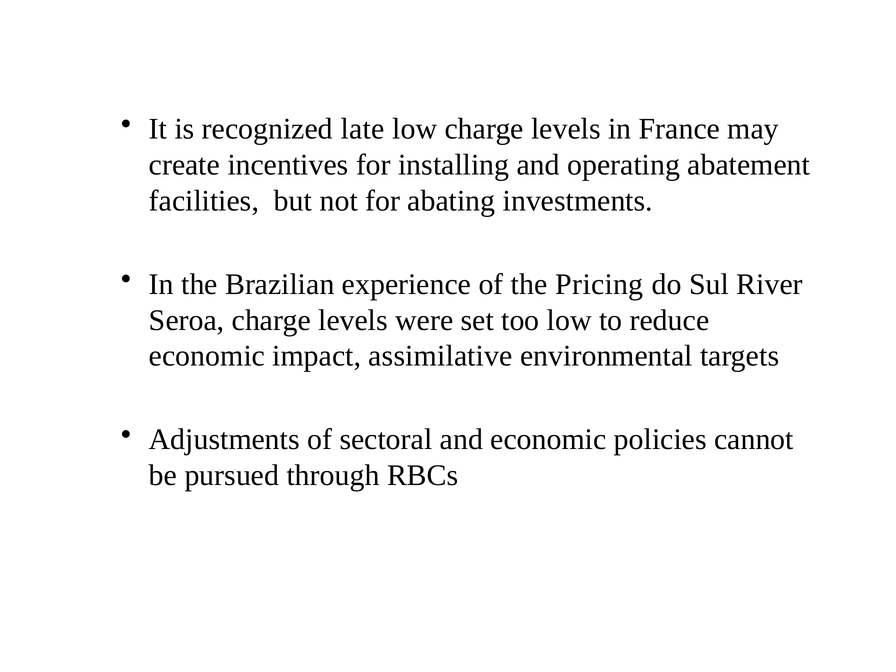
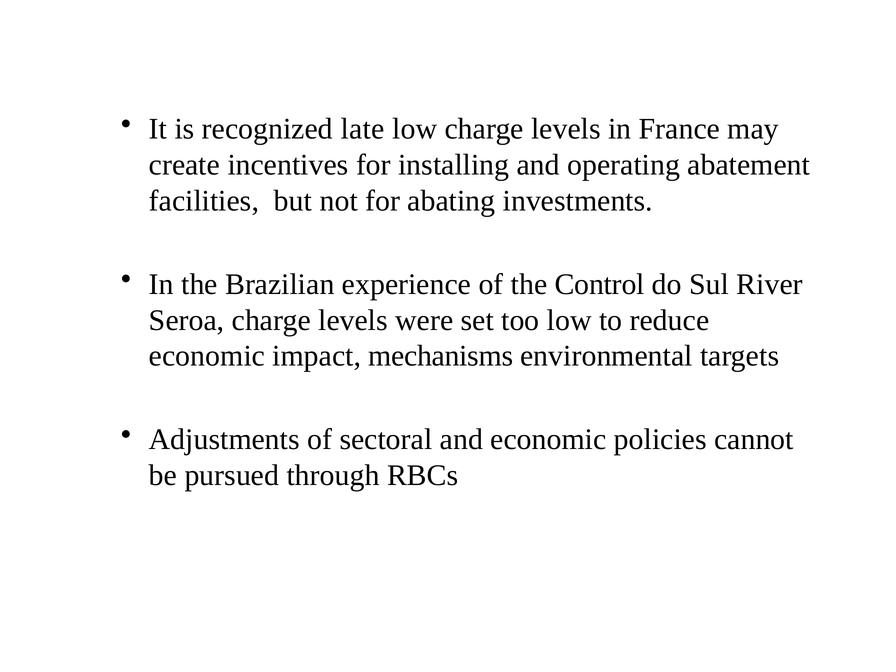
Pricing: Pricing -> Control
assimilative: assimilative -> mechanisms
